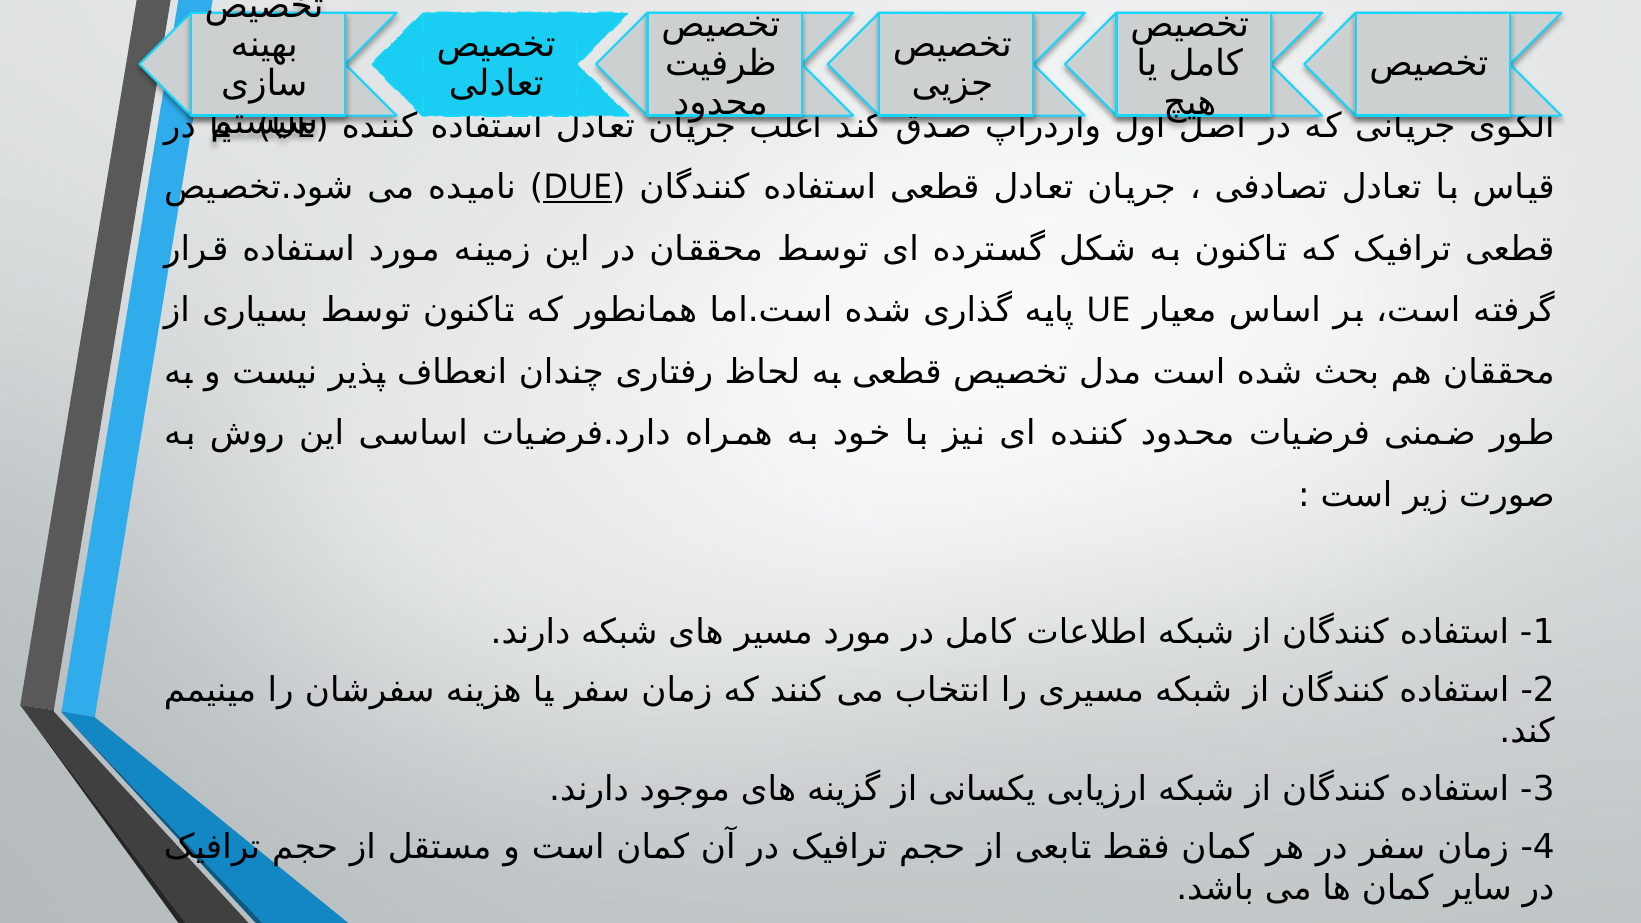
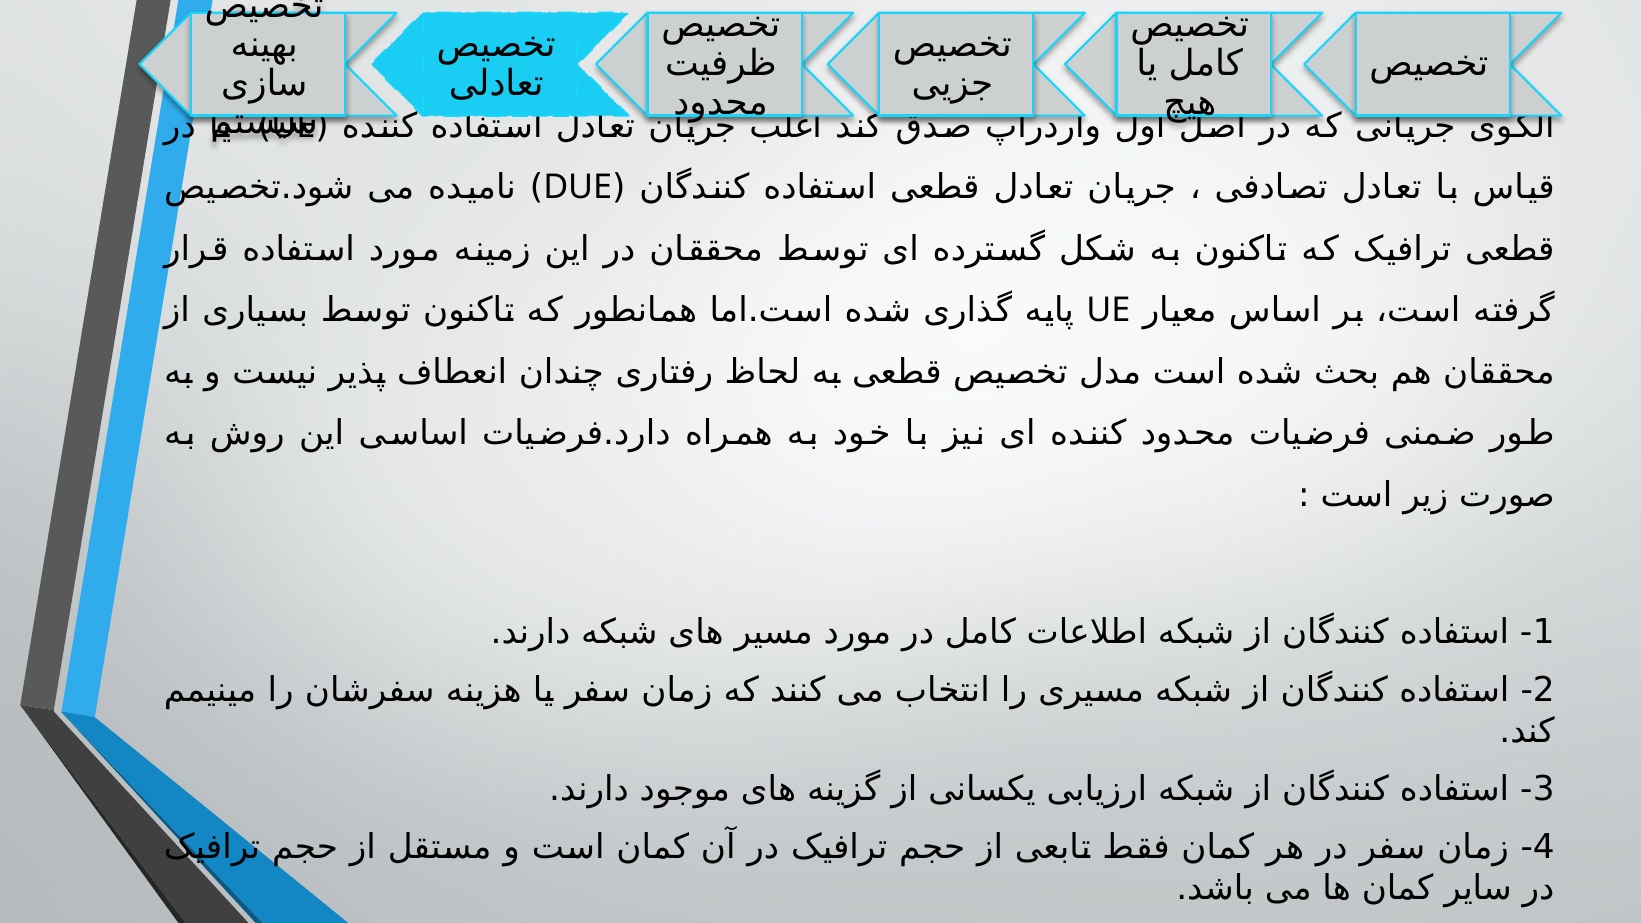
DUE underline: present -> none
